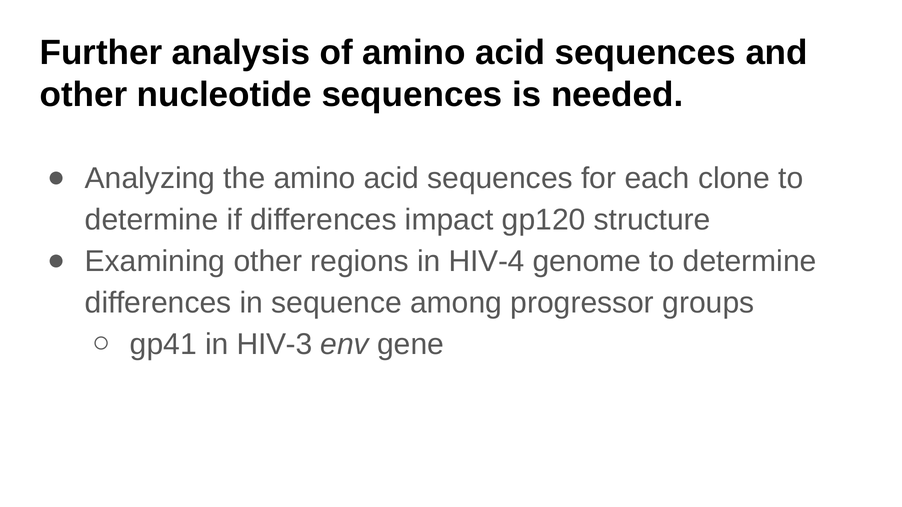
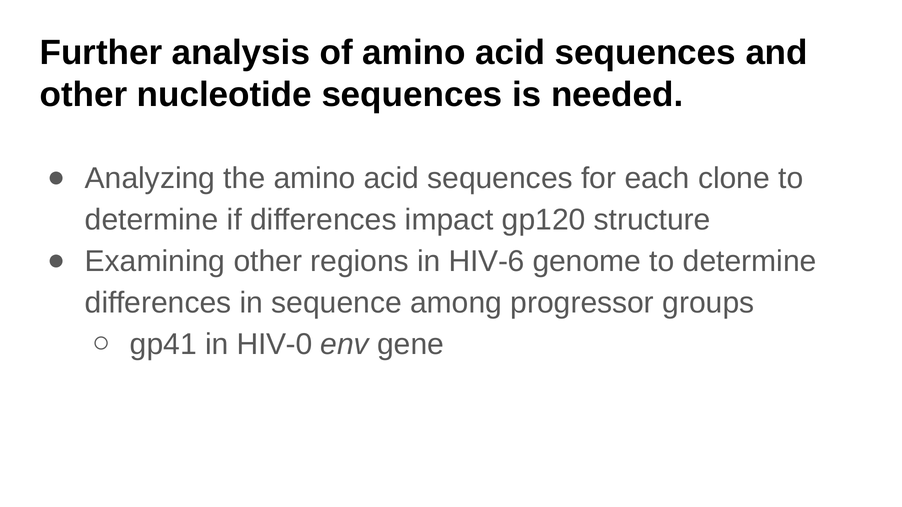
HIV-4: HIV-4 -> HIV-6
HIV-3: HIV-3 -> HIV-0
